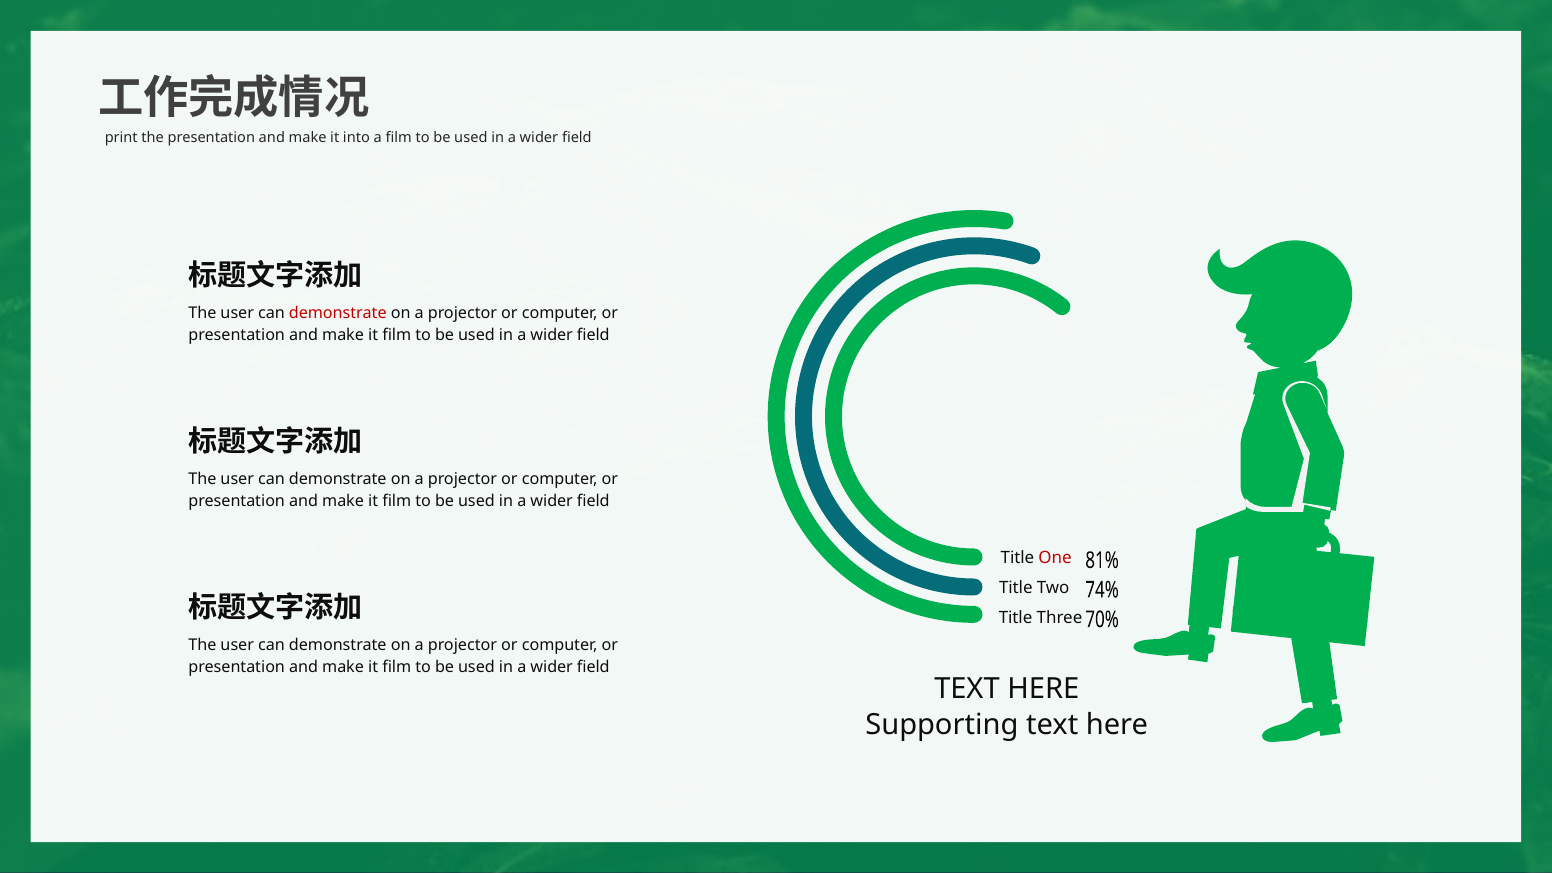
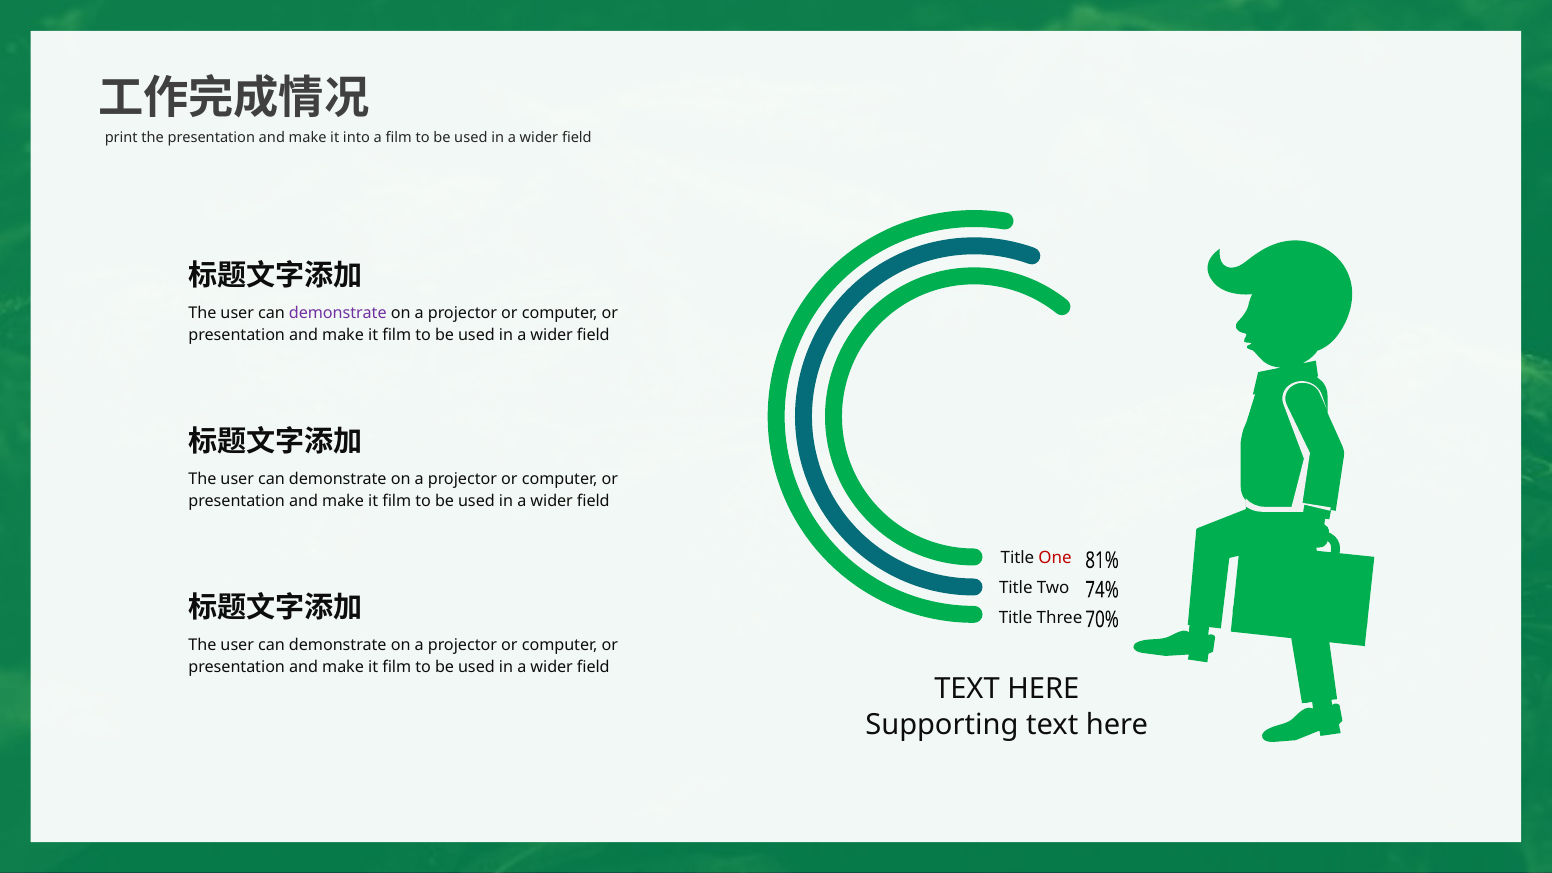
demonstrate at (338, 313) colour: red -> purple
